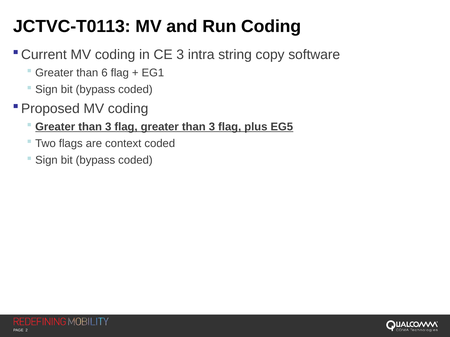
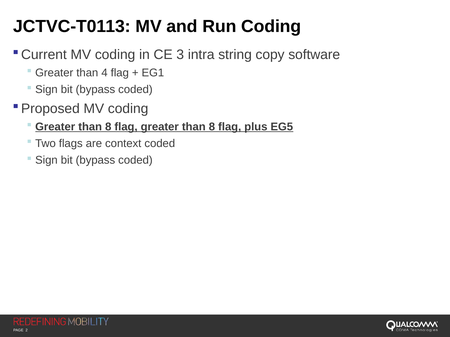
6: 6 -> 4
3 at (108, 127): 3 -> 8
flag greater than 3: 3 -> 8
